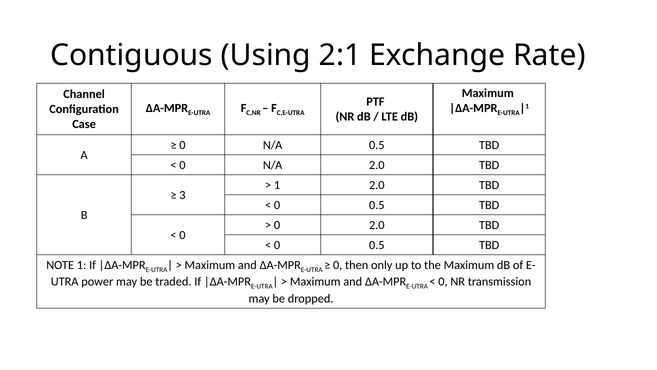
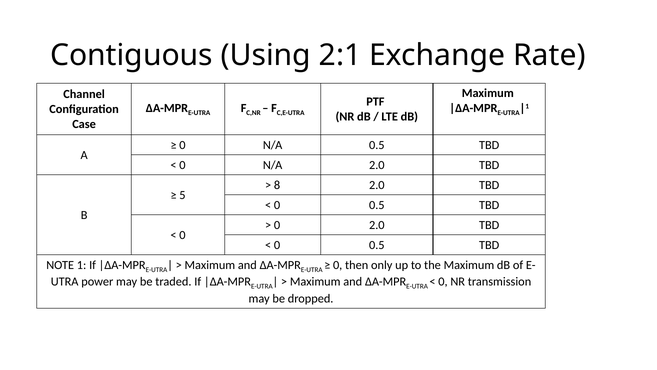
1 at (277, 185): 1 -> 8
3: 3 -> 5
